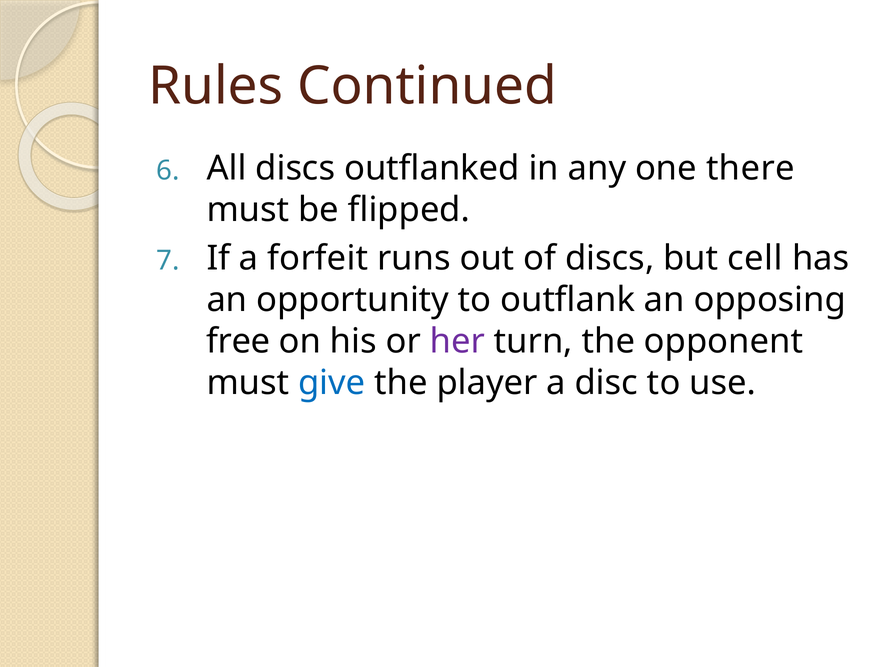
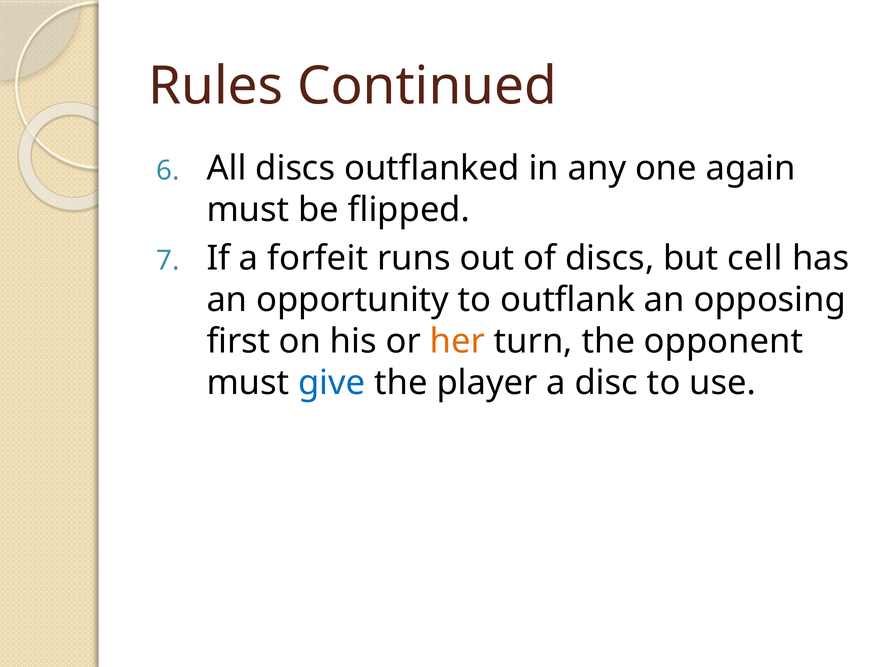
there: there -> again
free: free -> first
her colour: purple -> orange
